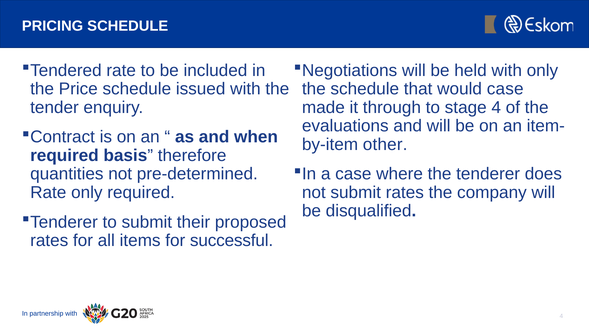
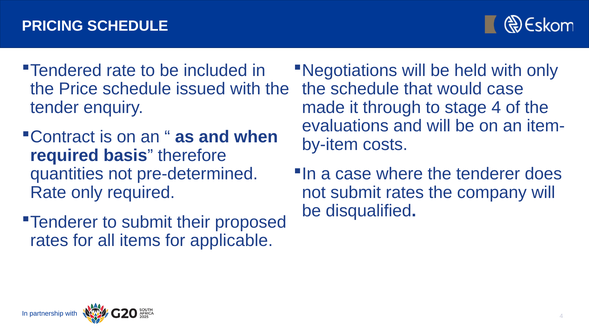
other: other -> costs
successful: successful -> applicable
